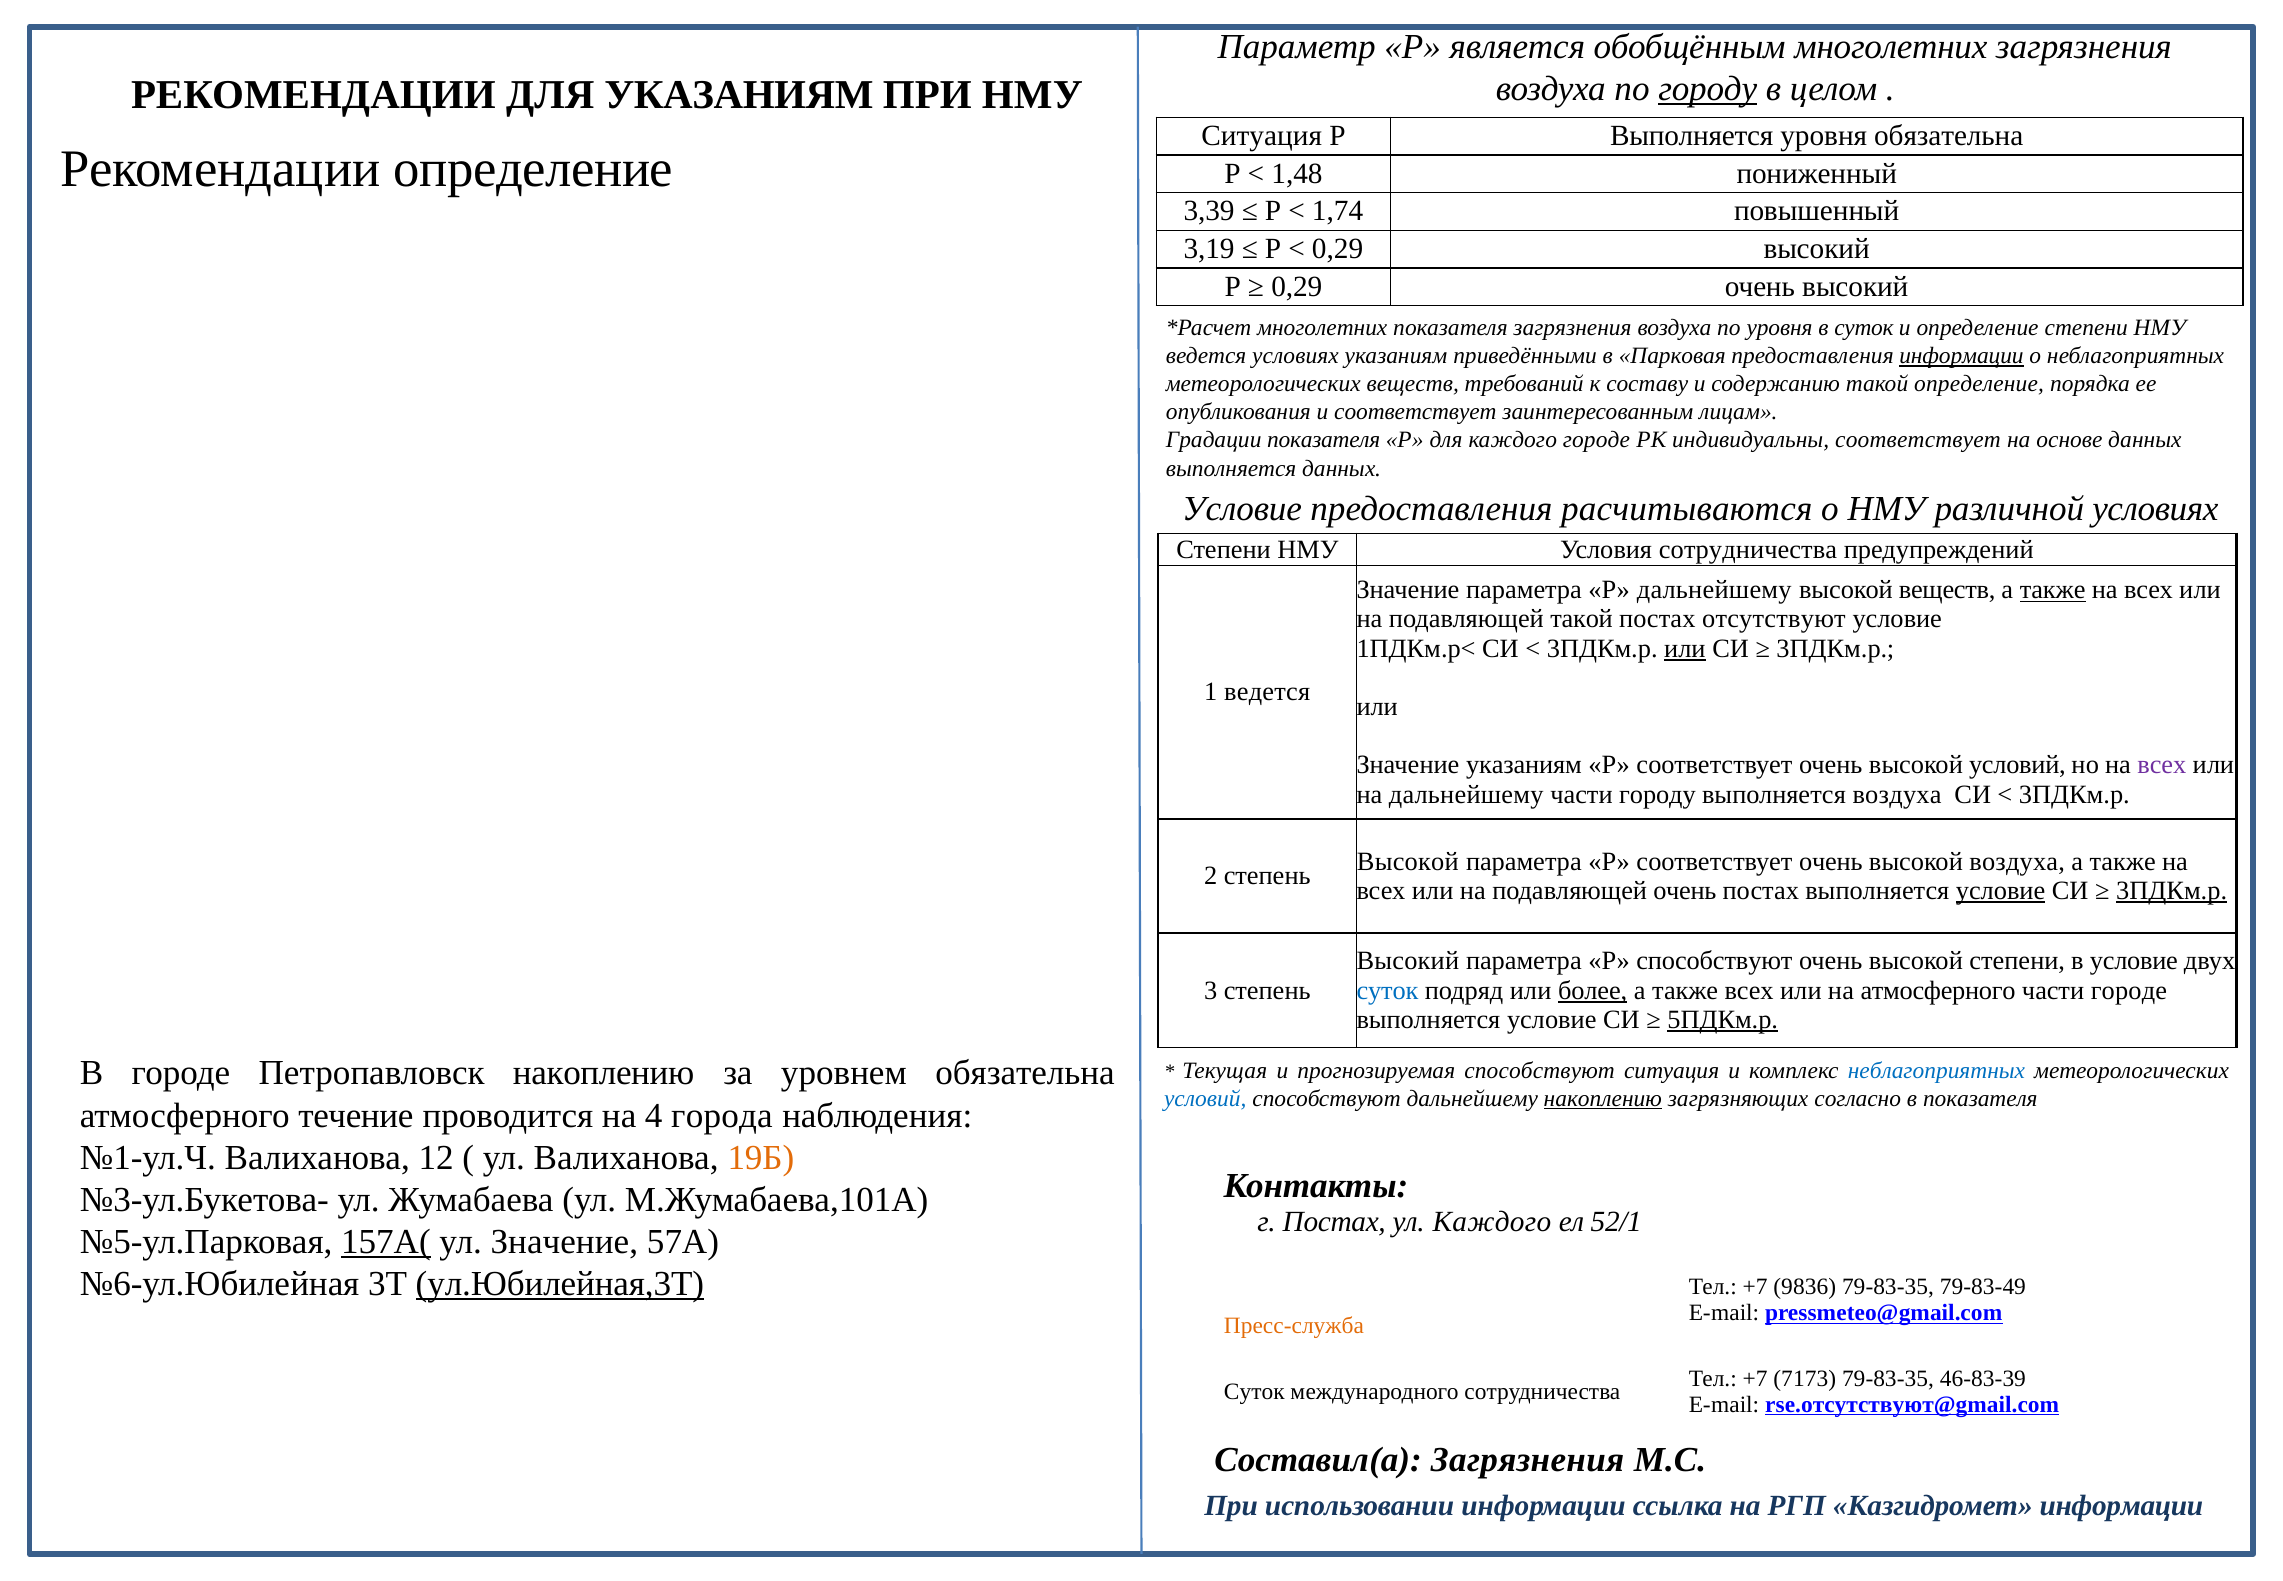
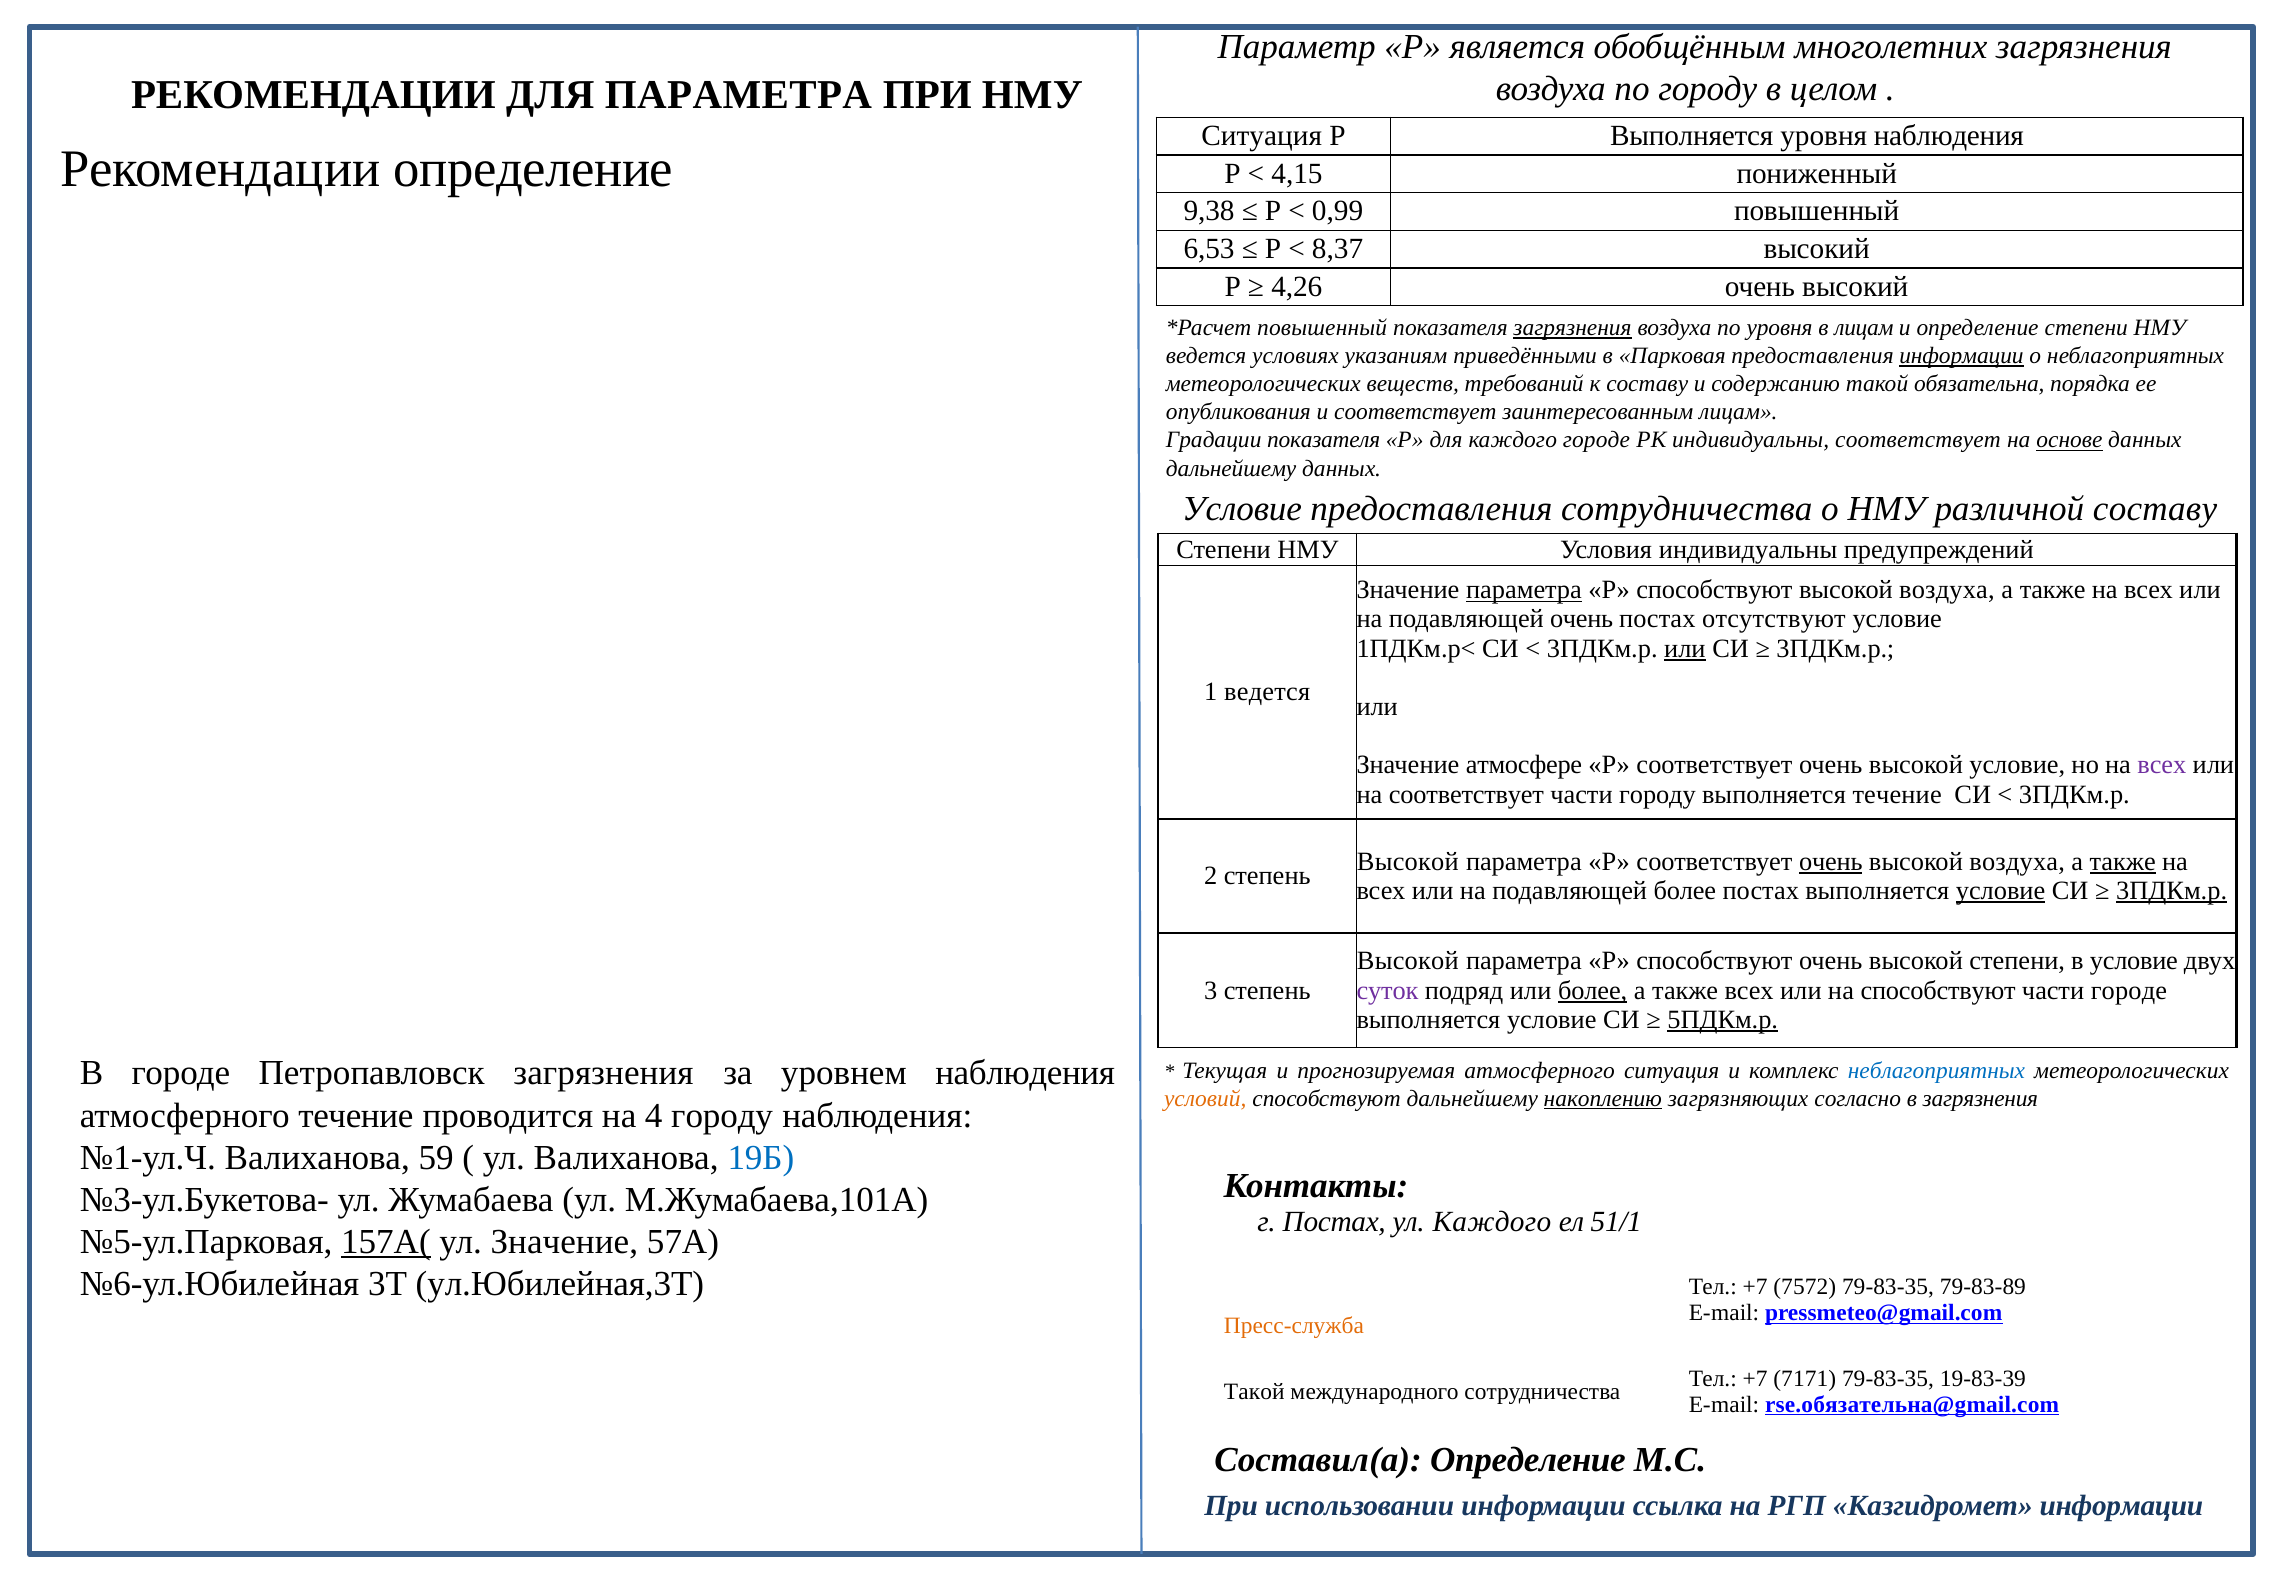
городу at (1708, 89) underline: present -> none
ДЛЯ УКАЗАНИЯМ: УКАЗАНИЯМ -> ПАРАМЕТРА
уровня обязательна: обязательна -> наблюдения
1,48: 1,48 -> 4,15
3,39: 3,39 -> 9,38
1,74: 1,74 -> 0,99
3,19: 3,19 -> 6,53
0,29 at (1338, 249): 0,29 -> 8,37
0,29 at (1297, 286): 0,29 -> 4,26
многолетних at (1322, 328): многолетних -> повышенный
загрязнения at (1572, 328) underline: none -> present
в суток: суток -> лицам
такой определение: определение -> обязательна
основе underline: none -> present
выполняется at (1231, 468): выполняется -> дальнейшему
предоставления расчитываются: расчитываются -> сотрудничества
различной условиях: условиях -> составу
Условия сотрудничества: сотрудничества -> индивидуальны
параметра at (1524, 590) underline: none -> present
дальнейшему at (1714, 590): дальнейшему -> способствуют
веществ at (1947, 590): веществ -> воздуха
также at (2053, 590) underline: present -> none
подавляющей такой: такой -> очень
Значение указаниям: указаниям -> атмосфере
высокой условий: условий -> условие
на дальнейшему: дальнейшему -> соответствует
выполняется воздуха: воздуха -> течение
очень at (1831, 861) underline: none -> present
также at (2123, 861) underline: none -> present
подавляющей очень: очень -> более
Высокий at (1408, 961): Высокий -> Высокой
суток at (1388, 990) colour: blue -> purple
на атмосферного: атмосферного -> способствуют
Петропавловск накоплению: накоплению -> загрязнения
уровнем обязательна: обязательна -> наблюдения
прогнозируемая способствуют: способствуют -> атмосферного
условий at (1205, 1098) colour: blue -> orange
в показателя: показателя -> загрязнения
4 города: города -> городу
12: 12 -> 59
19Б colour: orange -> blue
52/1: 52/1 -> 51/1
ул.Юбилейная,3Т underline: present -> none
9836: 9836 -> 7572
79-83-49: 79-83-49 -> 79-83-89
7173: 7173 -> 7171
46-83-39: 46-83-39 -> 19-83-39
Суток at (1254, 1391): Суток -> Такой
rse.отсутствуют@gmail.com: rse.отсутствуют@gmail.com -> rse.обязательна@gmail.com
Составил(а Загрязнения: Загрязнения -> Определение
